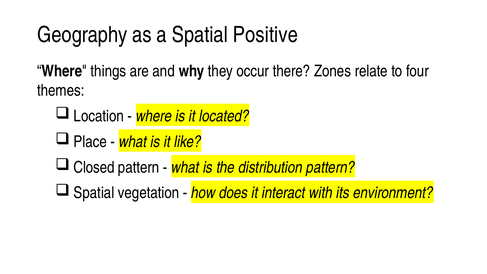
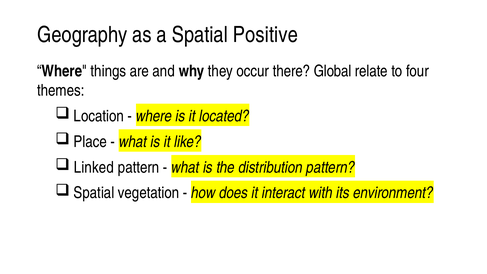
Zones: Zones -> Global
Closed: Closed -> Linked
